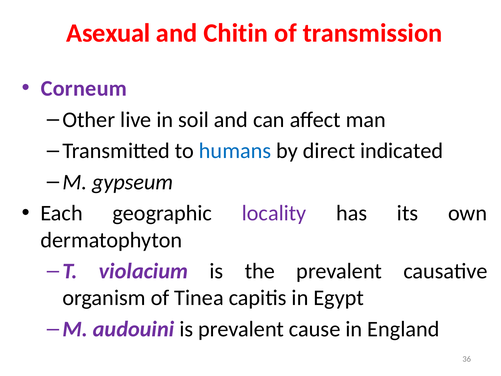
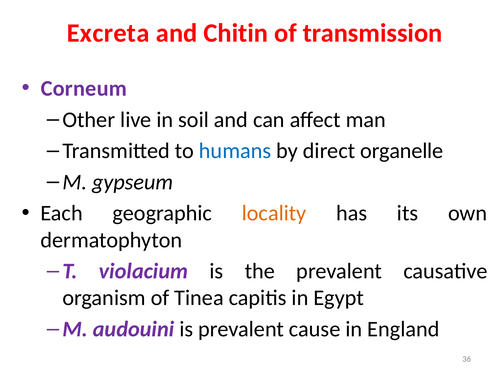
Asexual: Asexual -> Excreta
indicated: indicated -> organelle
locality colour: purple -> orange
